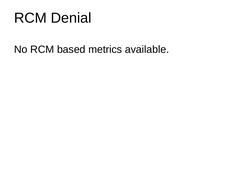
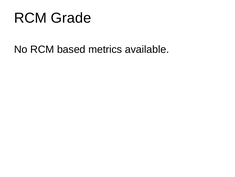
Denial: Denial -> Grade
